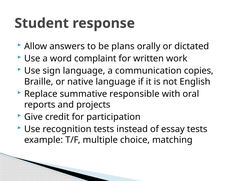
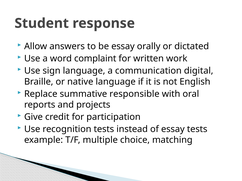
be plans: plans -> essay
copies: copies -> digital
